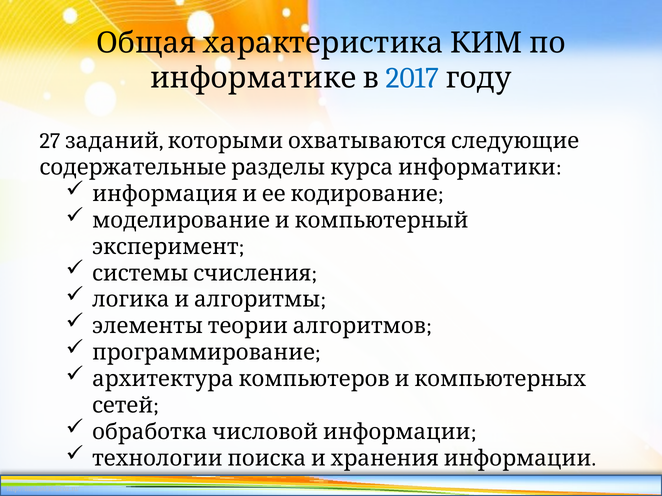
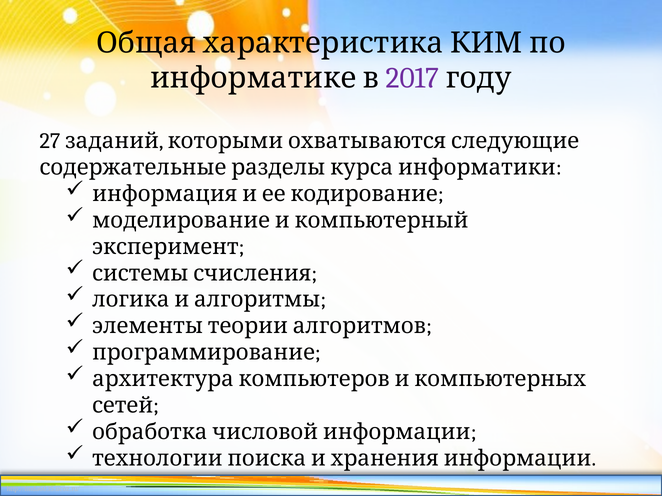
2017 colour: blue -> purple
